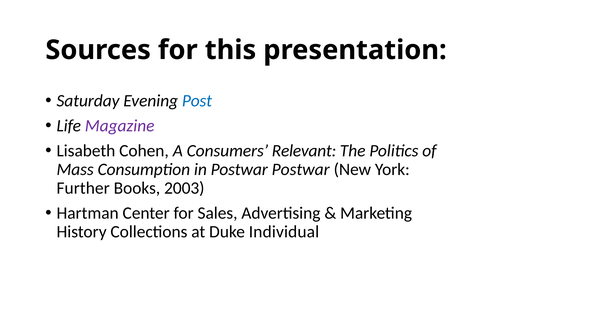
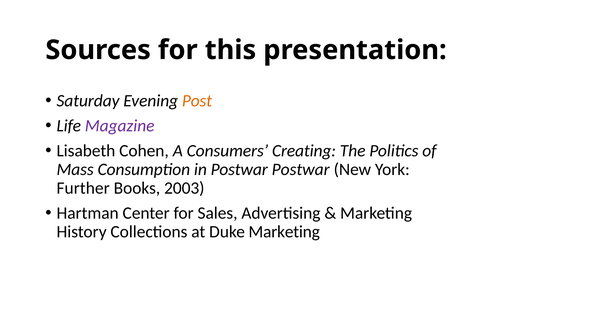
Post colour: blue -> orange
Relevant: Relevant -> Creating
Duke Individual: Individual -> Marketing
